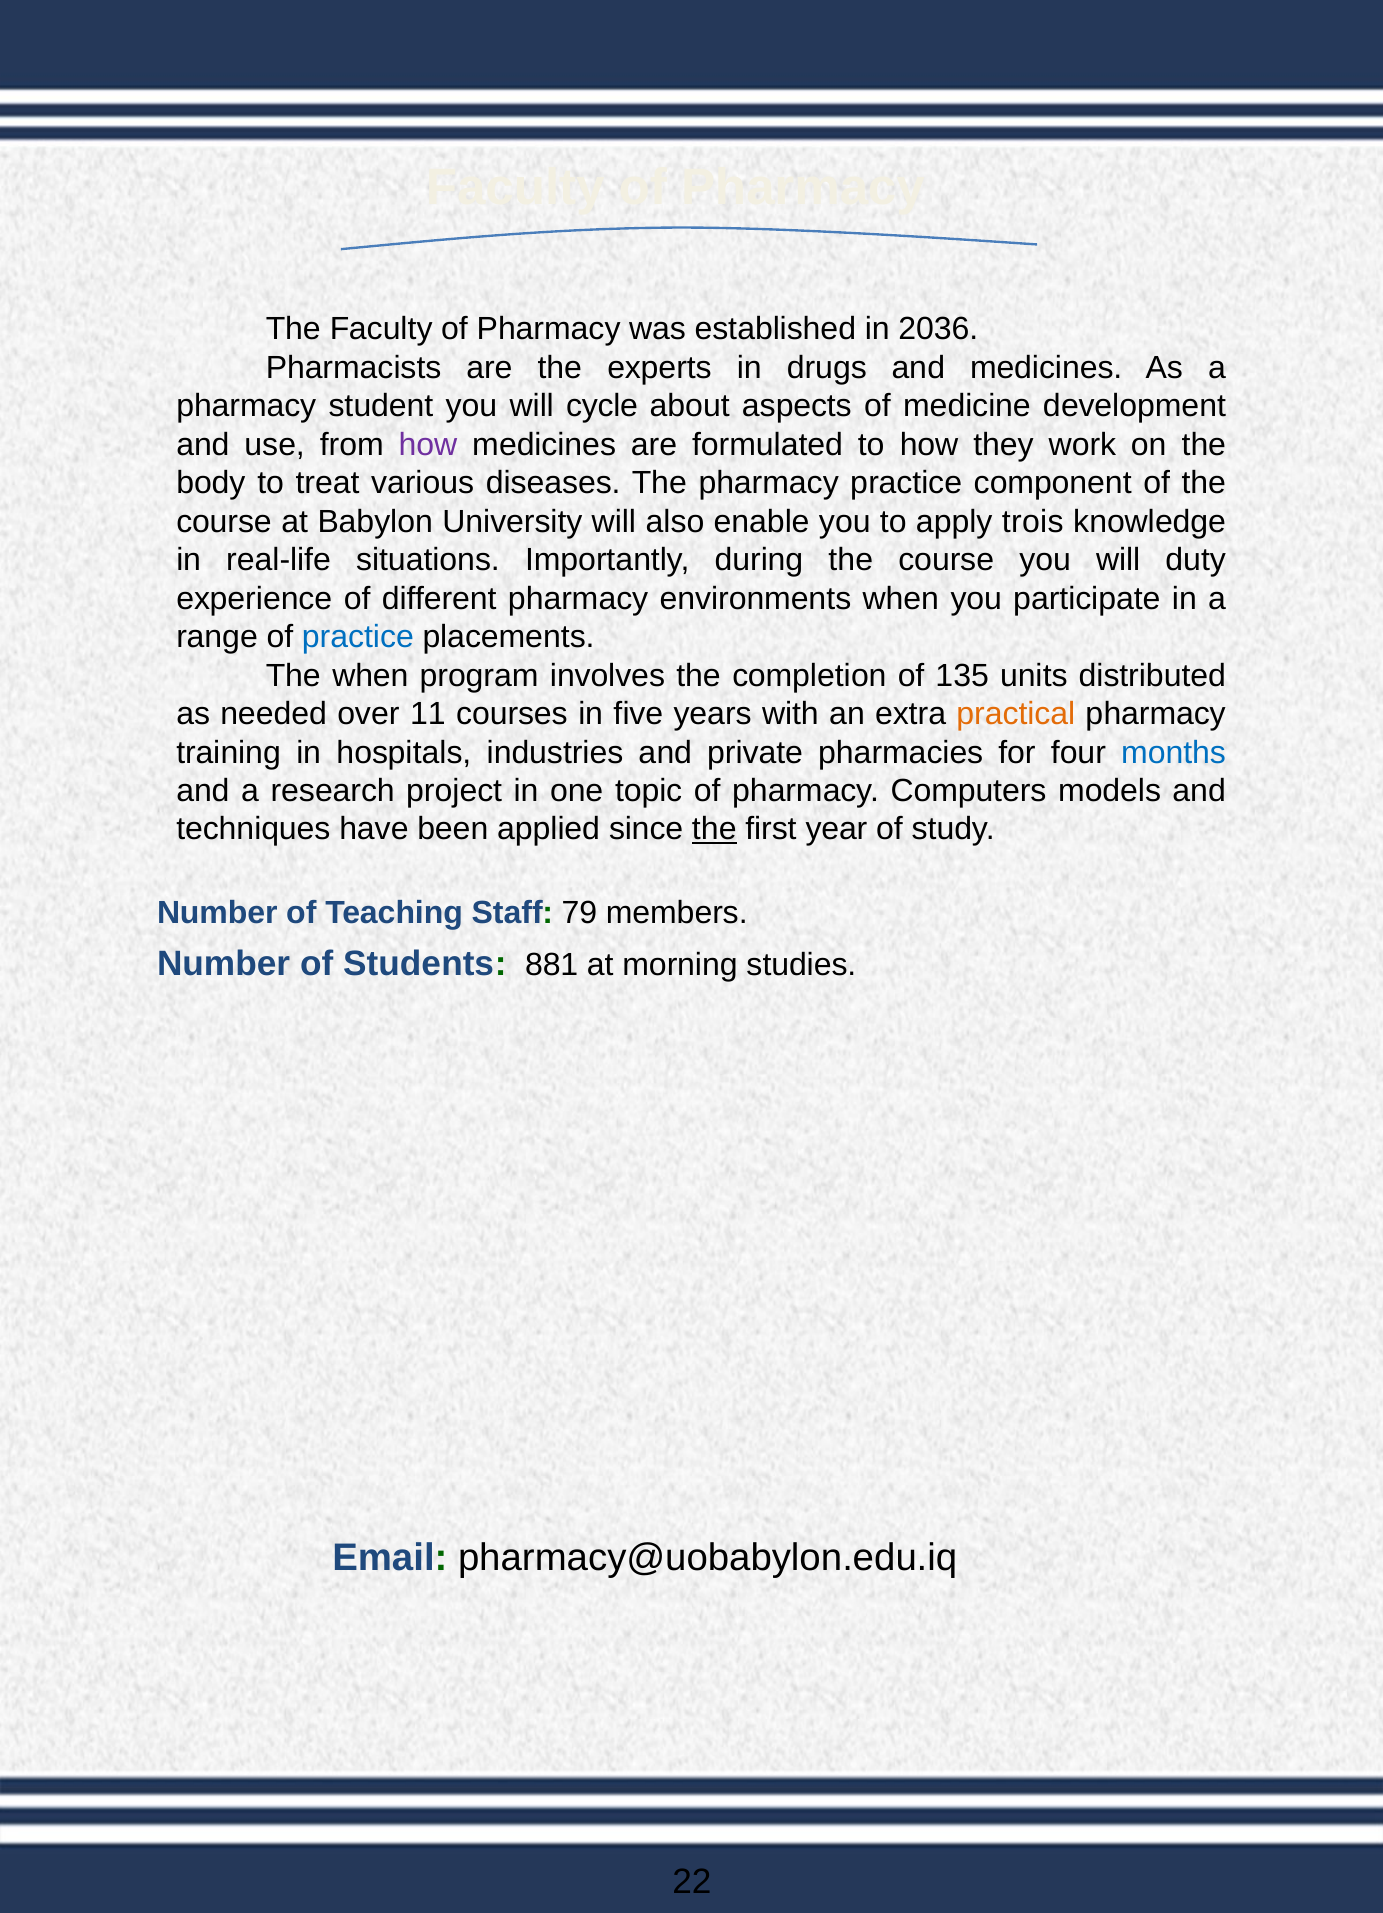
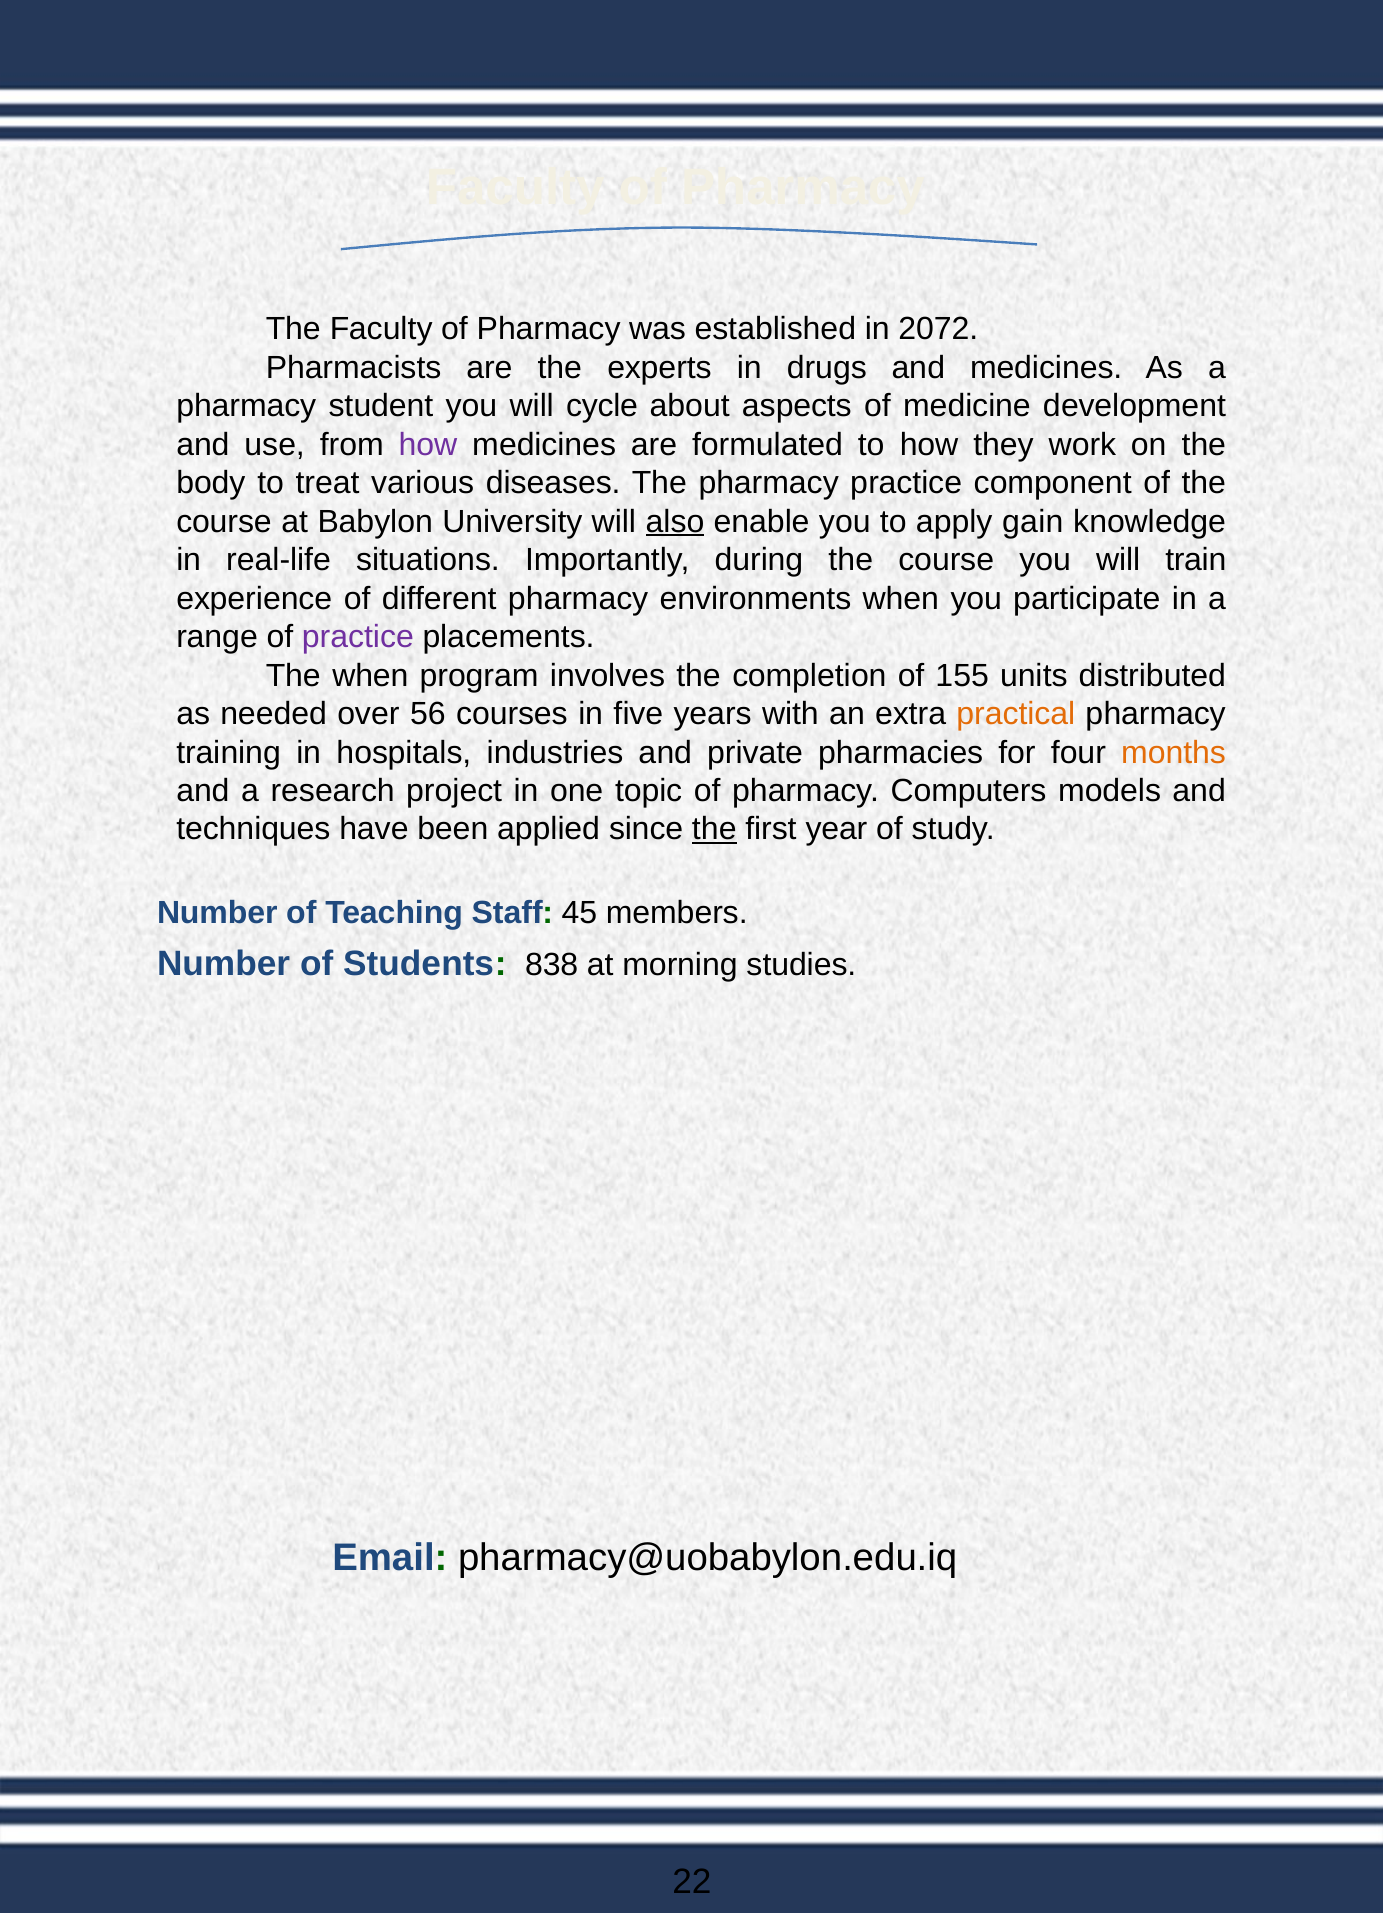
2036: 2036 -> 2072
also underline: none -> present
trois: trois -> gain
duty: duty -> train
practice at (358, 637) colour: blue -> purple
135: 135 -> 155
11: 11 -> 56
months colour: blue -> orange
79: 79 -> 45
881: 881 -> 838
